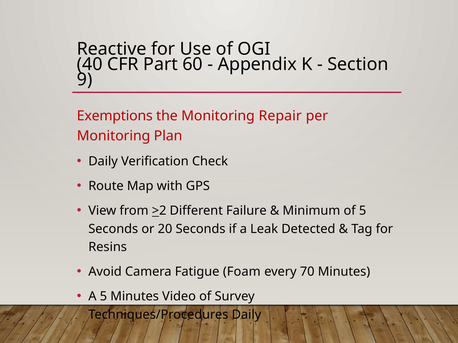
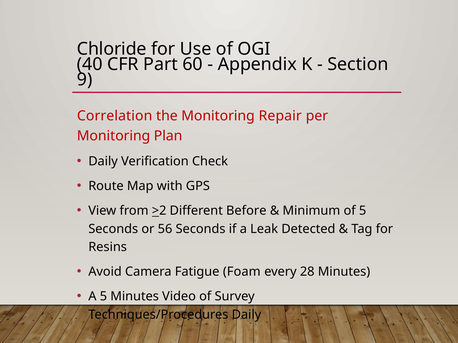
Reactive: Reactive -> Chloride
Exemptions: Exemptions -> Correlation
Failure: Failure -> Before
20: 20 -> 56
70: 70 -> 28
